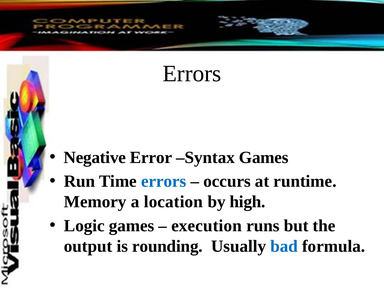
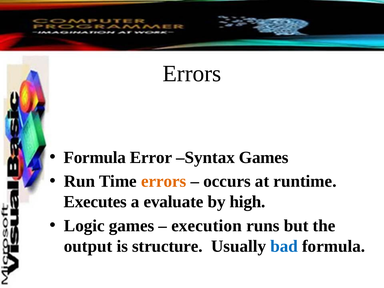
Negative at (95, 157): Negative -> Formula
errors at (164, 181) colour: blue -> orange
Memory: Memory -> Executes
location: location -> evaluate
rounding: rounding -> structure
